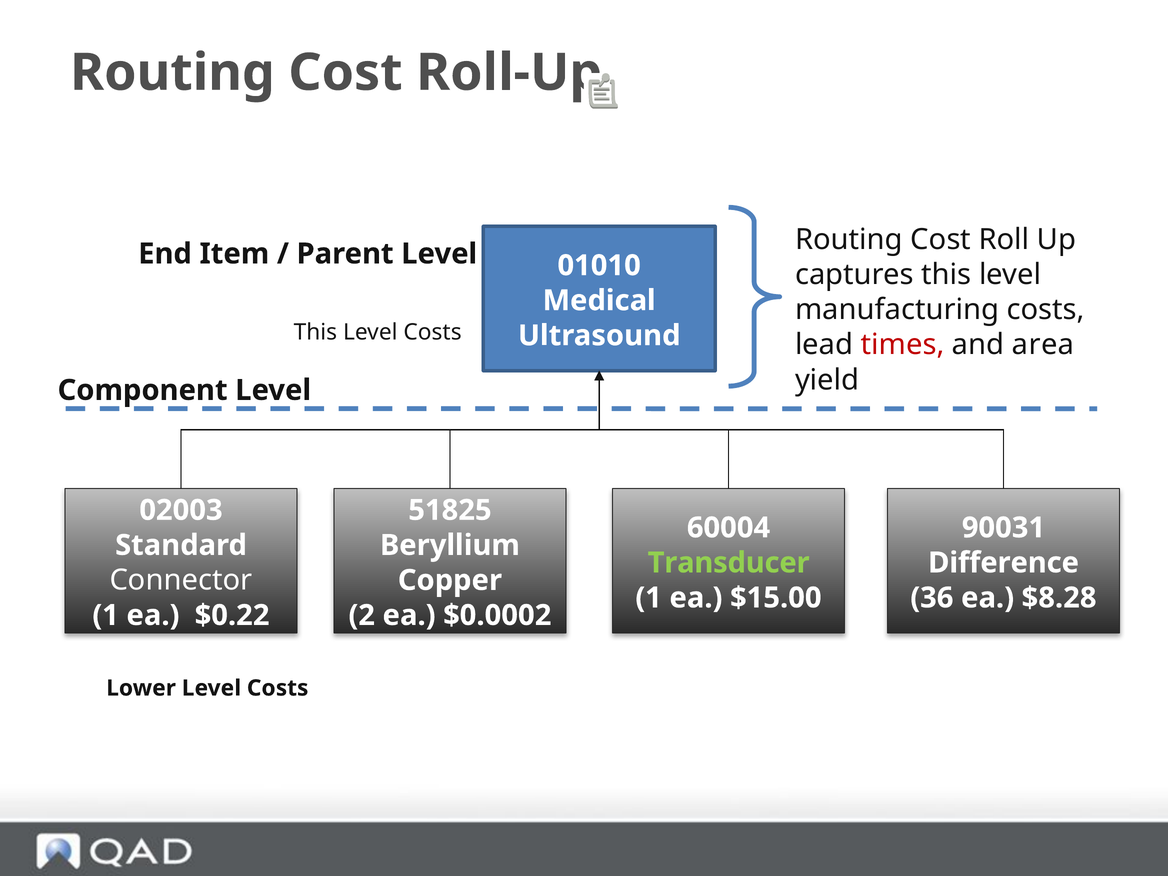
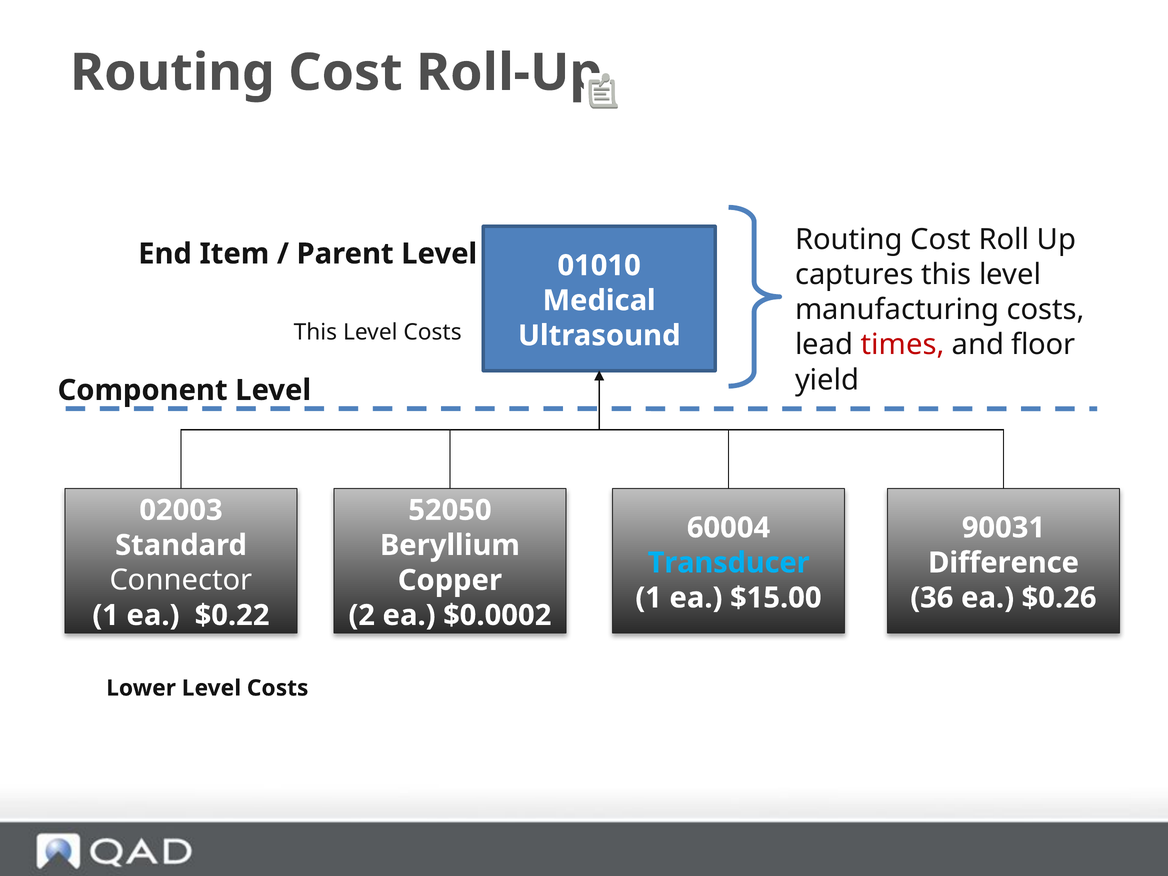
area: area -> floor
51825: 51825 -> 52050
Transducer colour: light green -> light blue
$8.28: $8.28 -> $0.26
